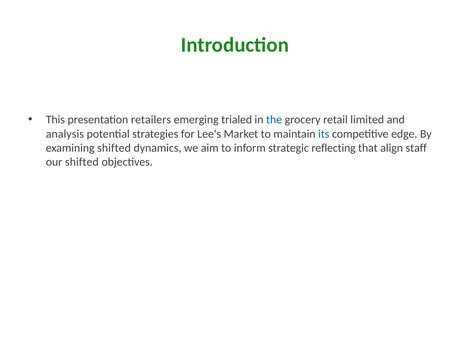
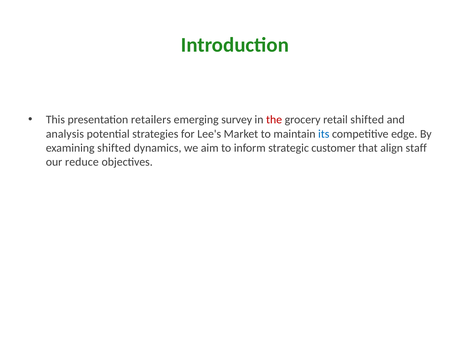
trialed: trialed -> survey
the colour: blue -> red
retail limited: limited -> shifted
reflecting: reflecting -> customer
our shifted: shifted -> reduce
